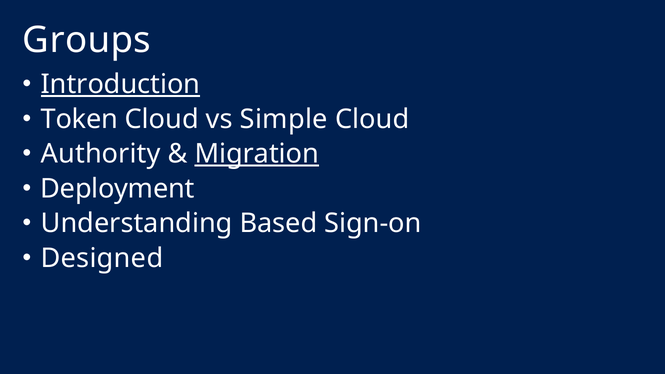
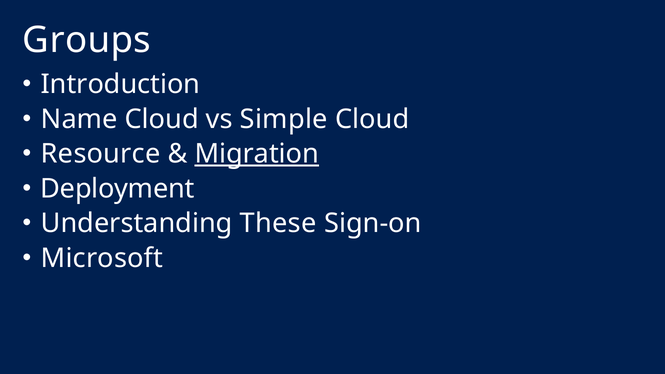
Introduction underline: present -> none
Token: Token -> Name
Authority: Authority -> Resource
Based: Based -> These
Designed: Designed -> Microsoft
